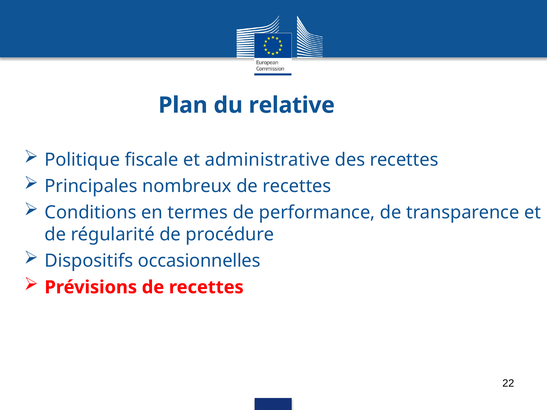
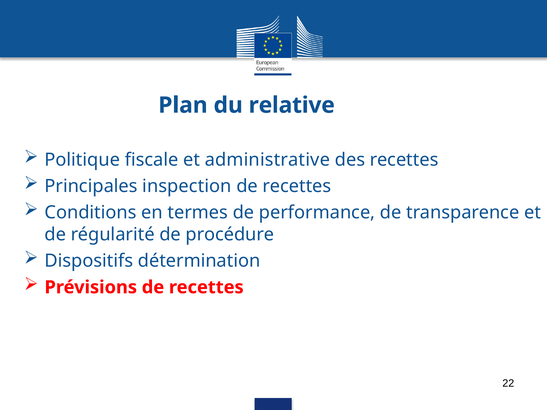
nombreux: nombreux -> inspection
occasionnelles: occasionnelles -> détermination
